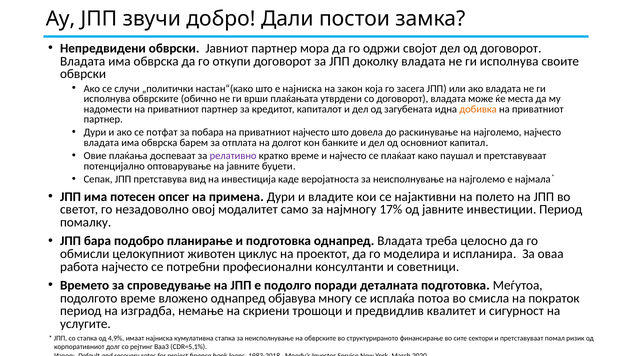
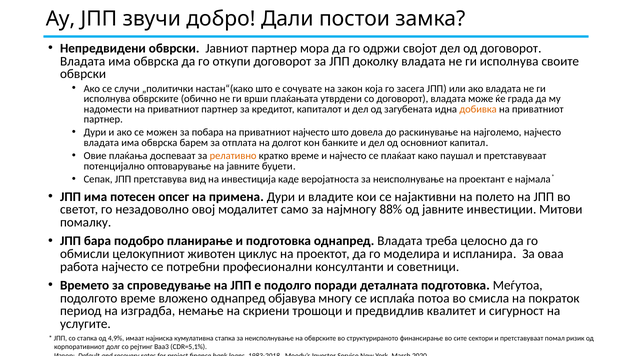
е најниска: најниска -> сочувате
места: места -> града
потфат: потфат -> можен
релативно colour: purple -> orange
неисполнување на најголемо: најголемо -> проектант
17%: 17% -> 88%
инвестиции Период: Период -> Митови
